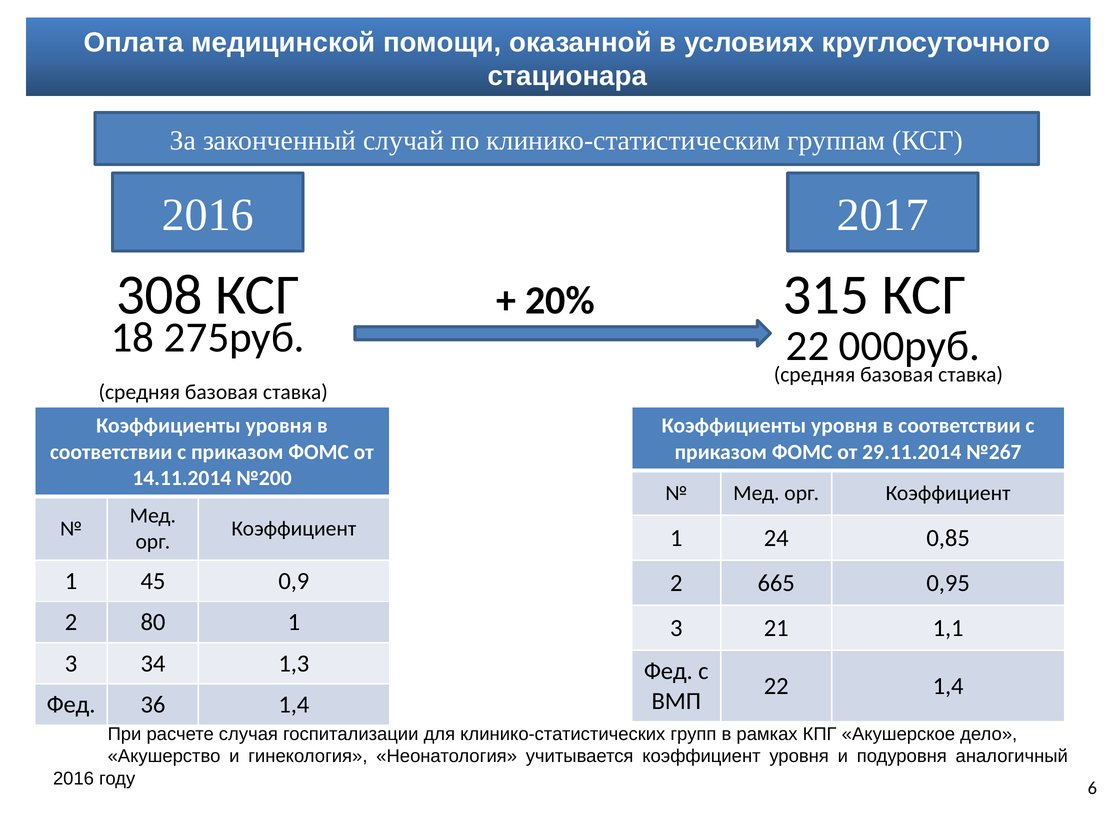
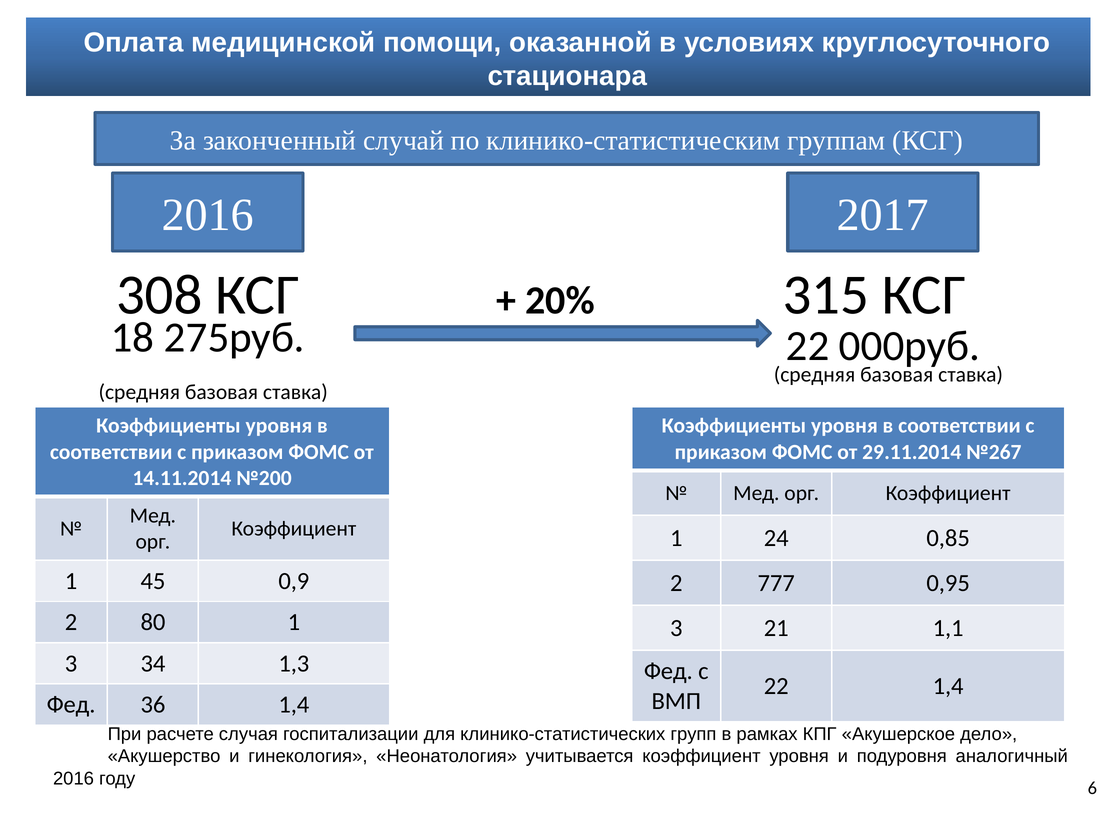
665: 665 -> 777
